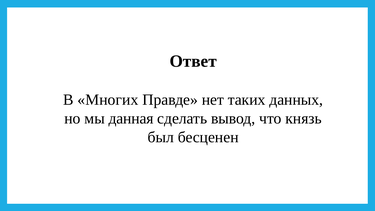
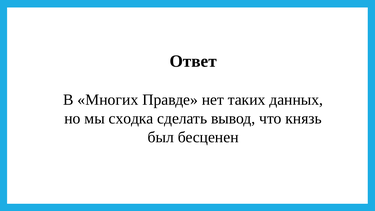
данная: данная -> сходка
